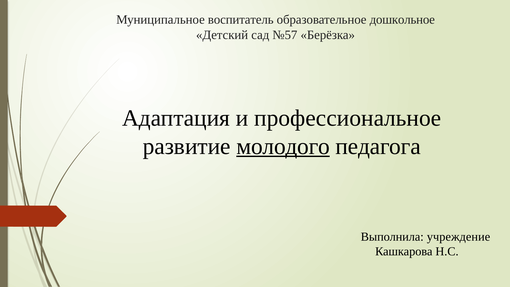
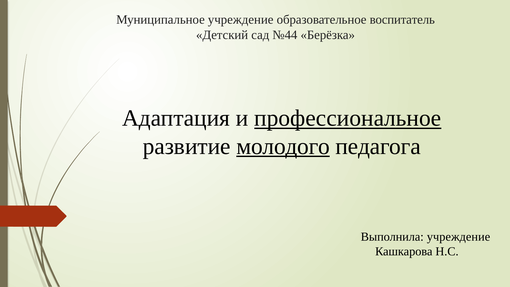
Муниципальное воспитатель: воспитатель -> учреждение
дошкольное: дошкольное -> воспитатель
№57: №57 -> №44
профессиональное underline: none -> present
